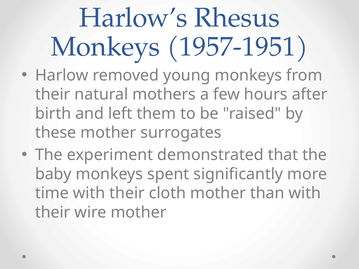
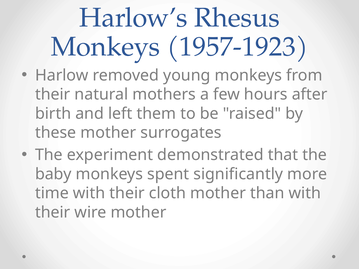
1957-1951: 1957-1951 -> 1957-1923
